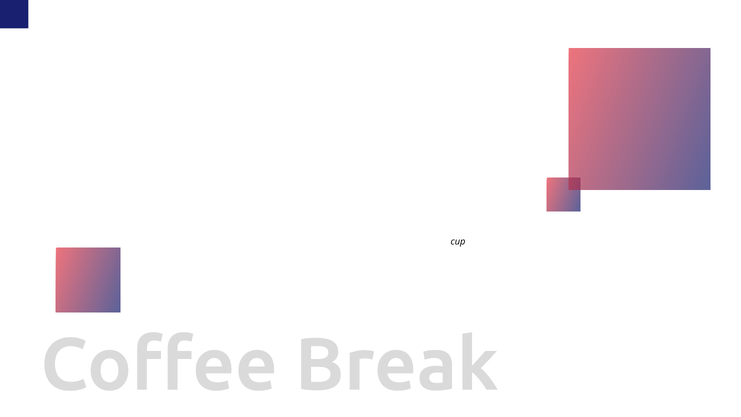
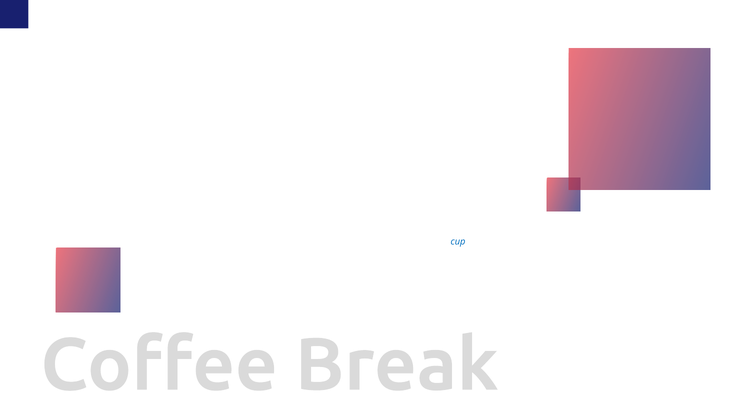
cup colour: black -> blue
